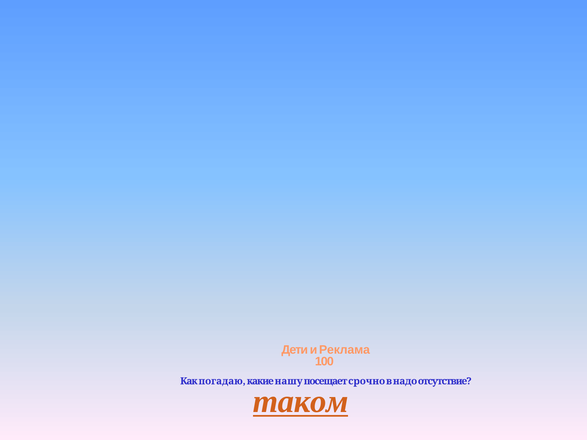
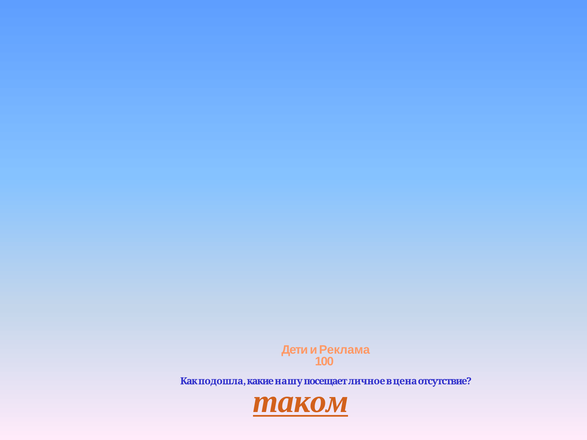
погадаю: погадаю -> подошла
срочно: срочно -> личное
надо: надо -> цена
